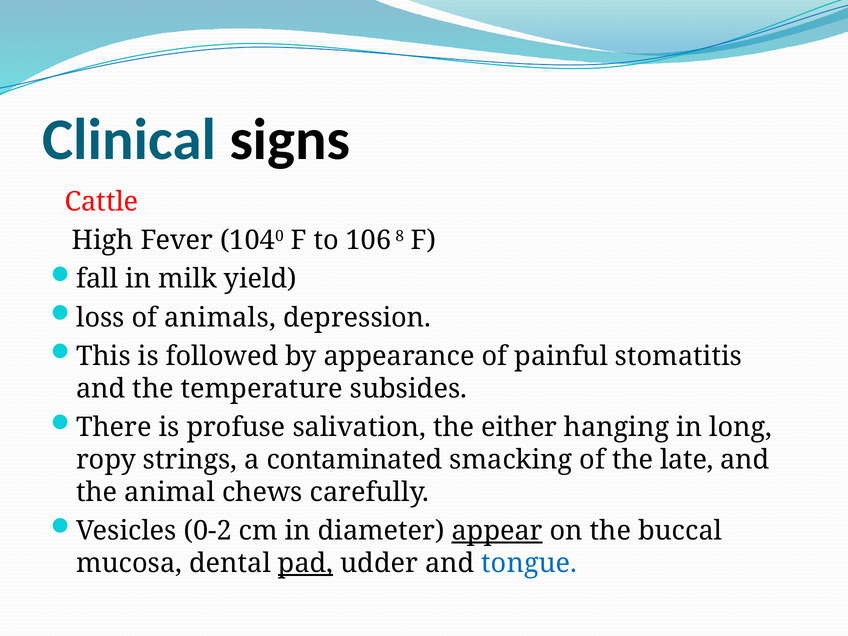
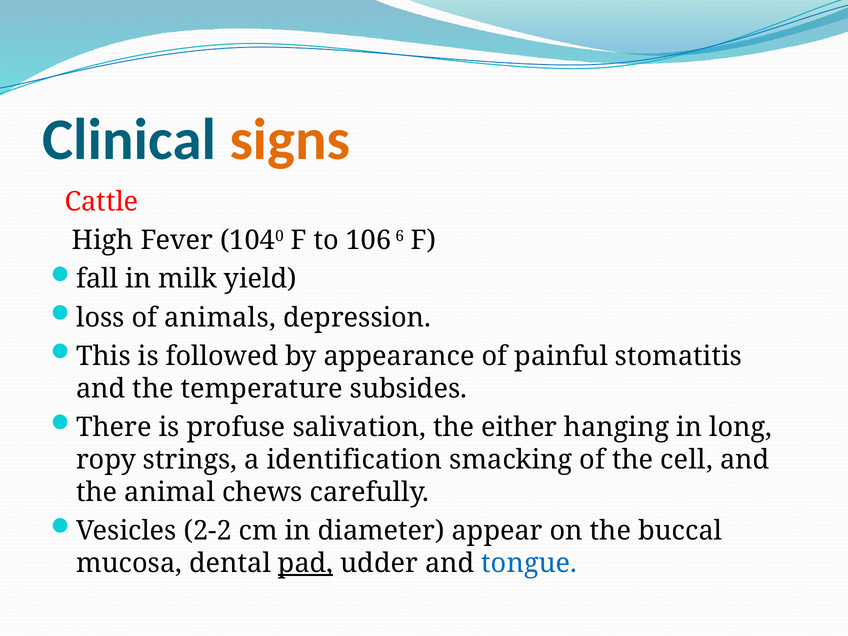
signs colour: black -> orange
8: 8 -> 6
contaminated: contaminated -> identification
late: late -> cell
0-2: 0-2 -> 2-2
appear underline: present -> none
